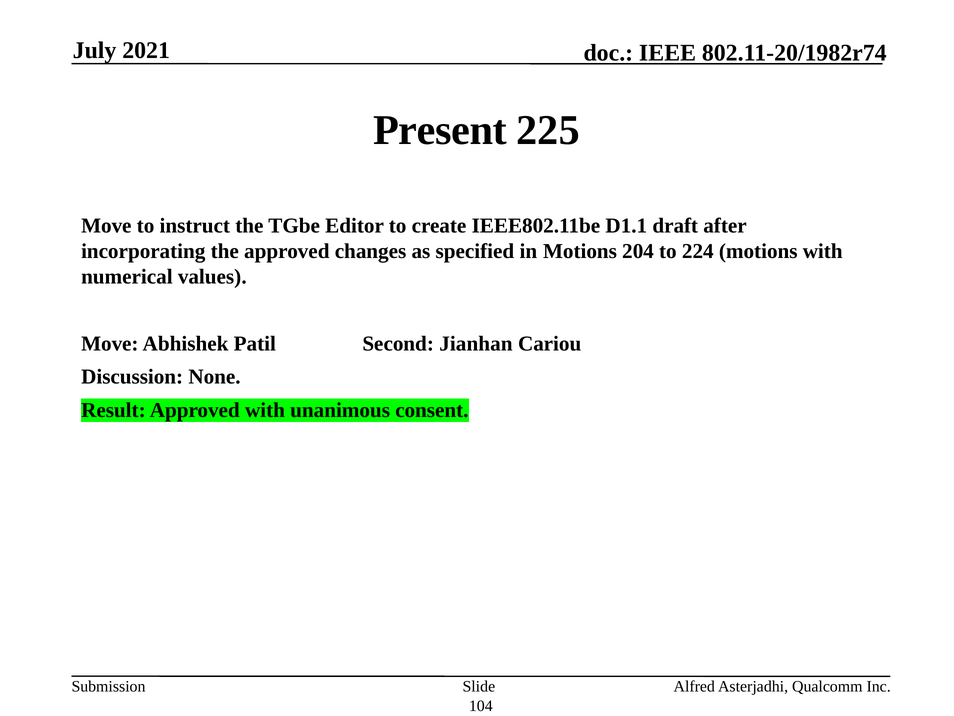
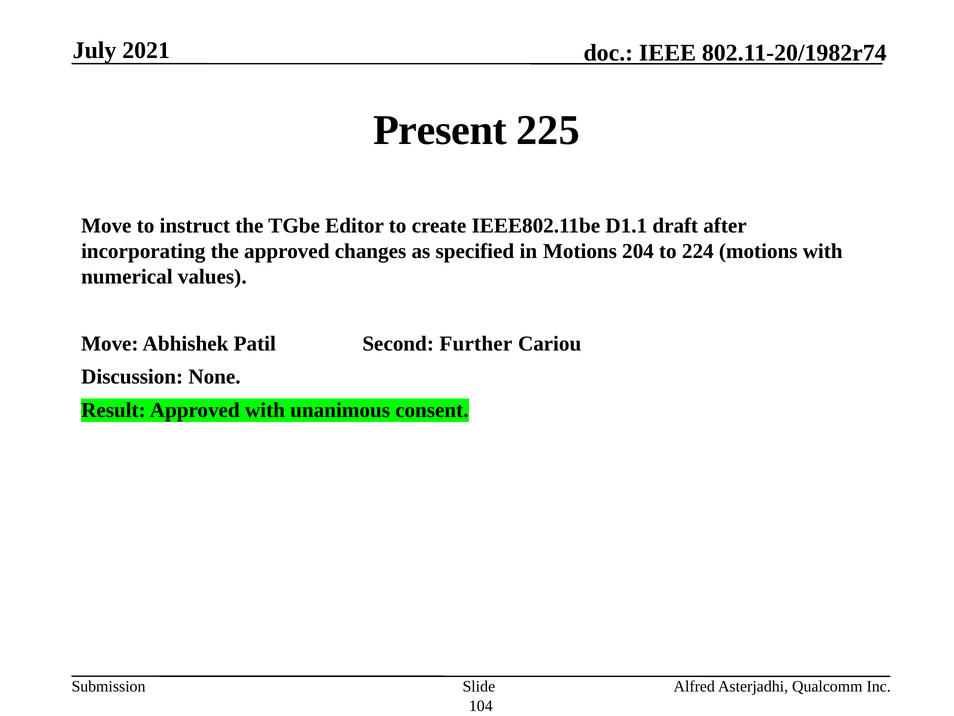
Jianhan: Jianhan -> Further
